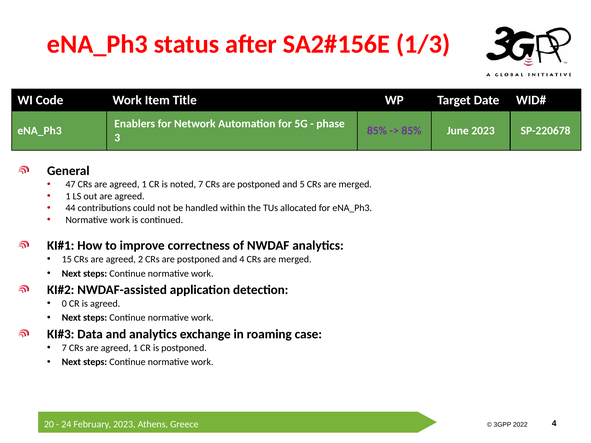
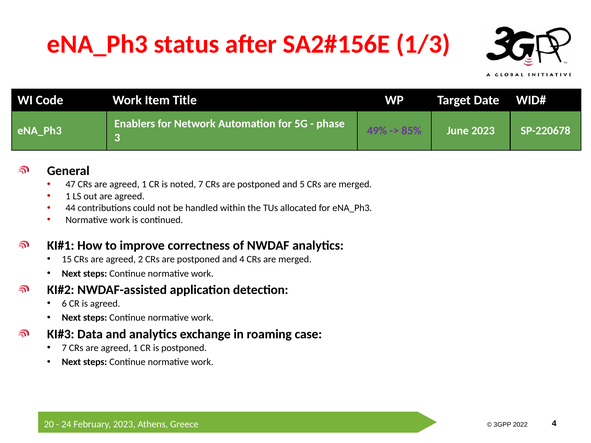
85% at (377, 131): 85% -> 49%
0: 0 -> 6
